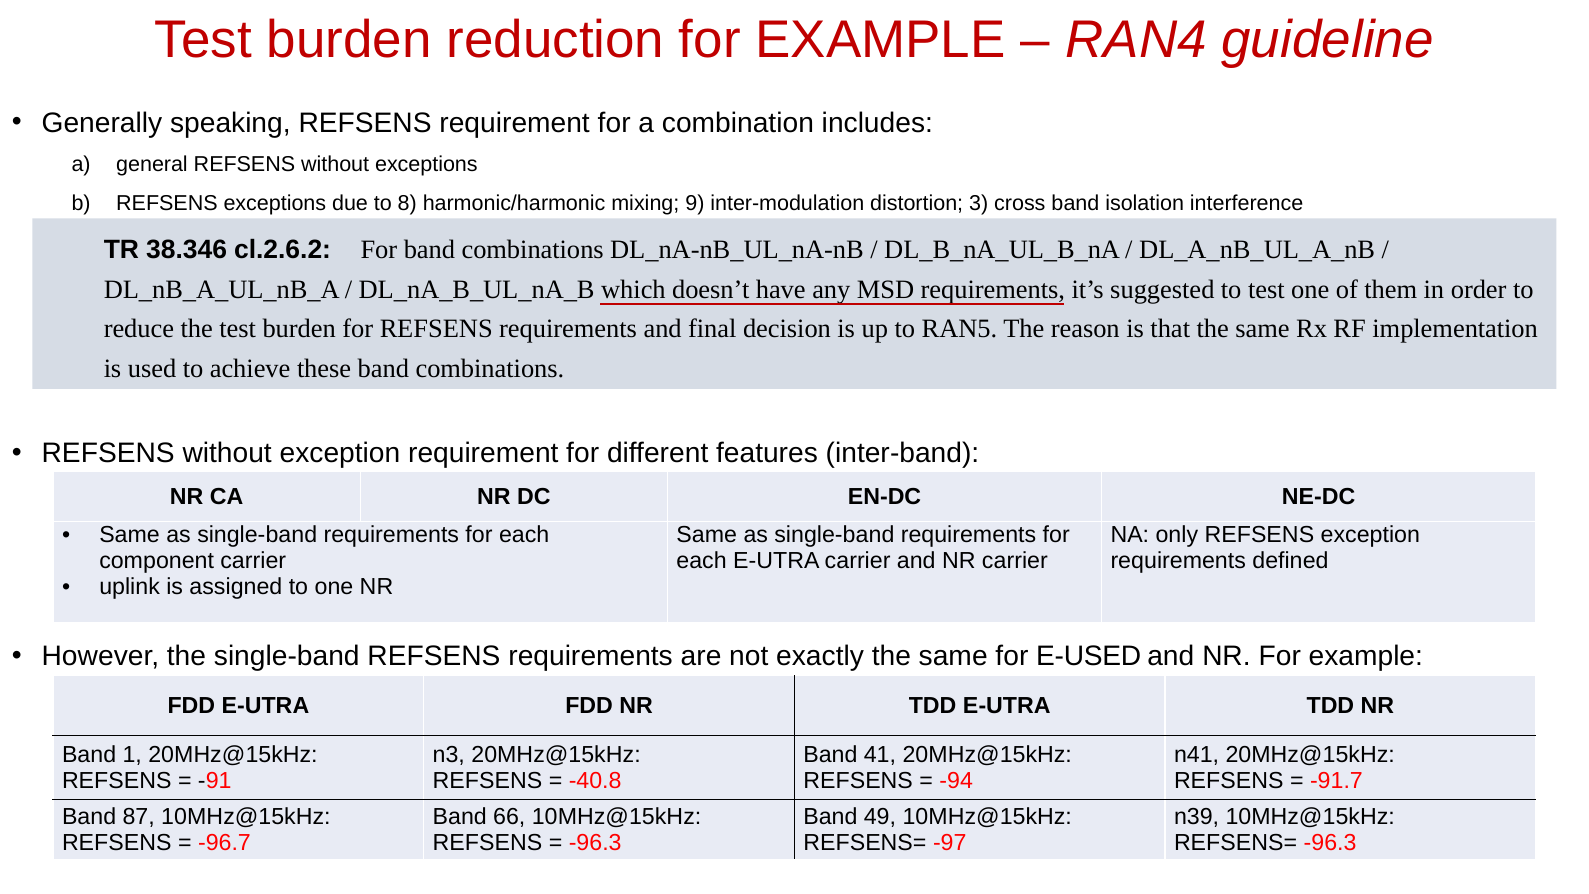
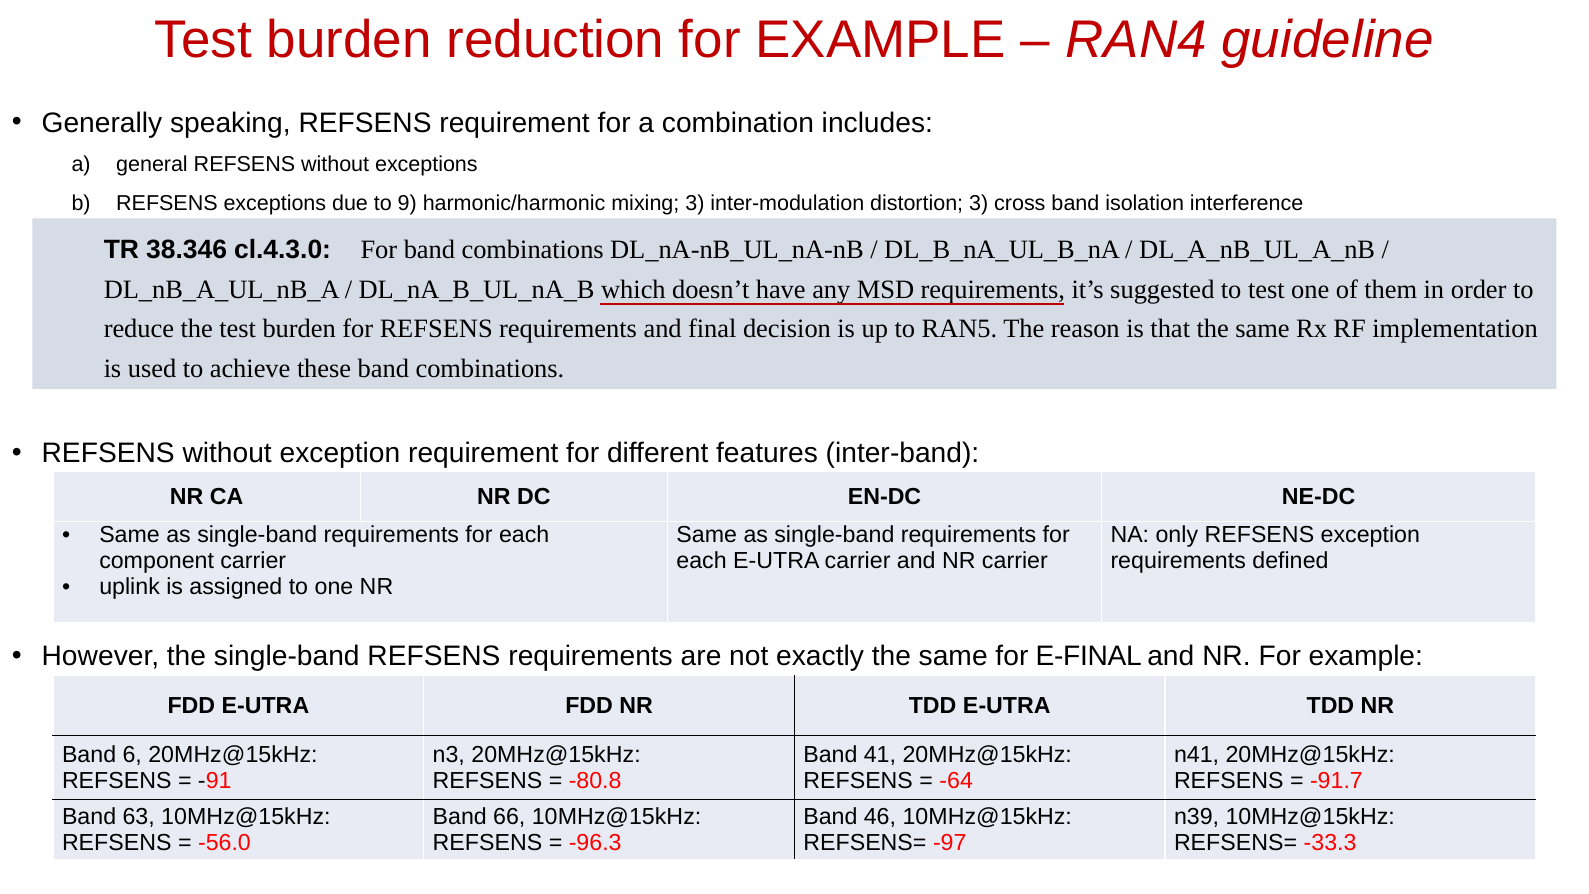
8: 8 -> 9
mixing 9: 9 -> 3
cl.2.6.2: cl.2.6.2 -> cl.4.3.0
E-USED: E-USED -> E-FINAL
1: 1 -> 6
-40.8: -40.8 -> -80.8
-94: -94 -> -64
87: 87 -> 63
49: 49 -> 46
-96.7: -96.7 -> -56.0
REFSENS= -96.3: -96.3 -> -33.3
